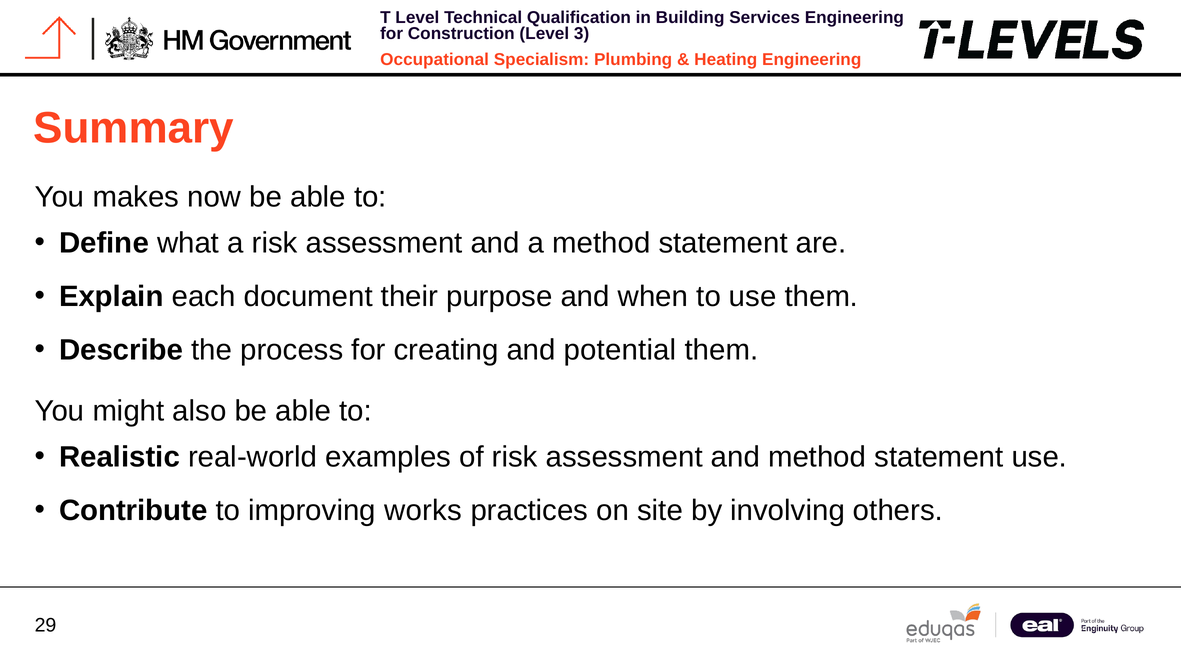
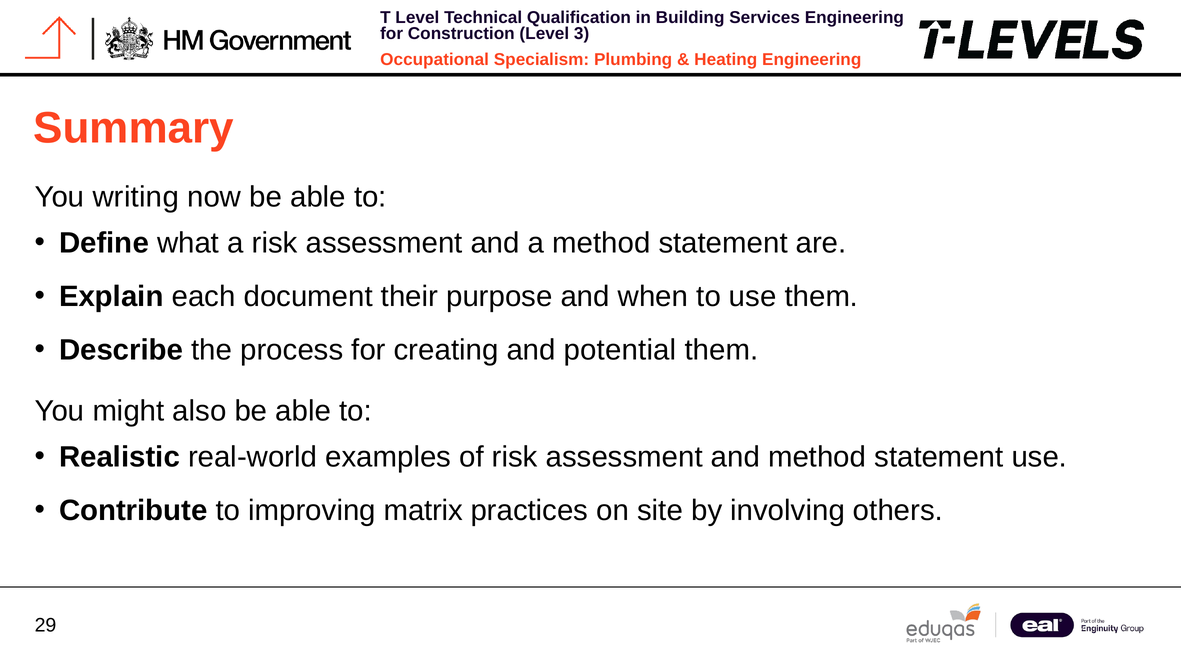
makes: makes -> writing
works: works -> matrix
